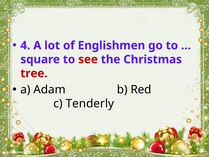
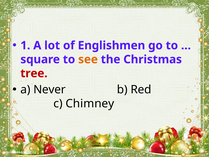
4: 4 -> 1
see colour: red -> orange
Adam: Adam -> Never
Tenderly: Tenderly -> Chimney
